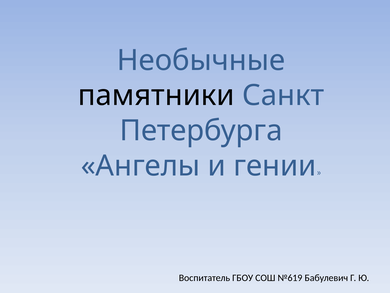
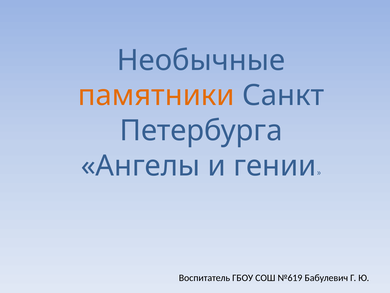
памятники colour: black -> orange
